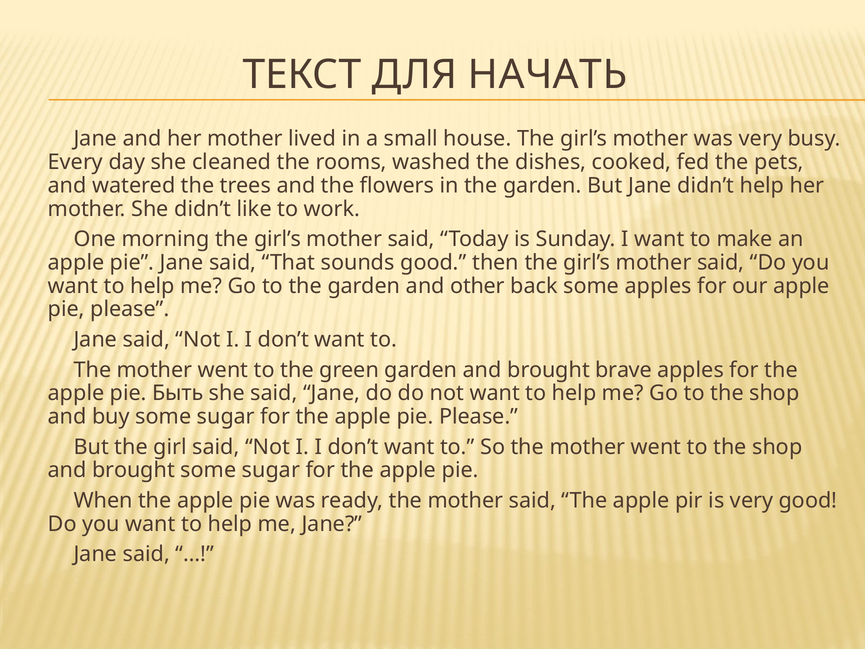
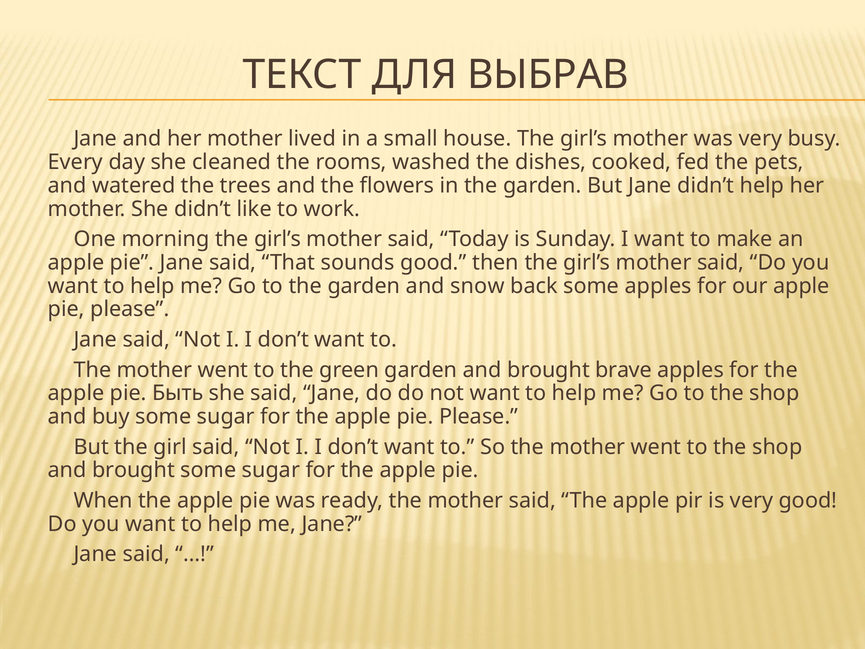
НАЧАТЬ: НАЧАТЬ -> ВЫБРАВ
other: other -> snow
